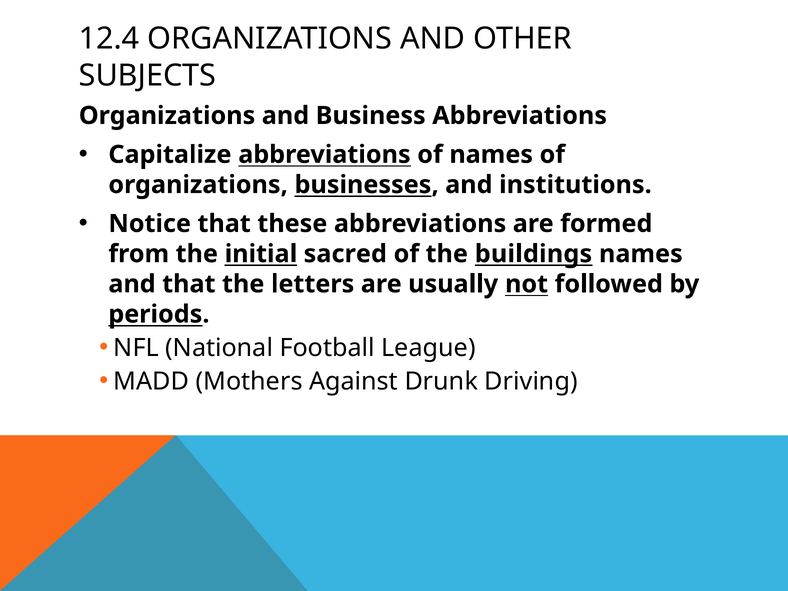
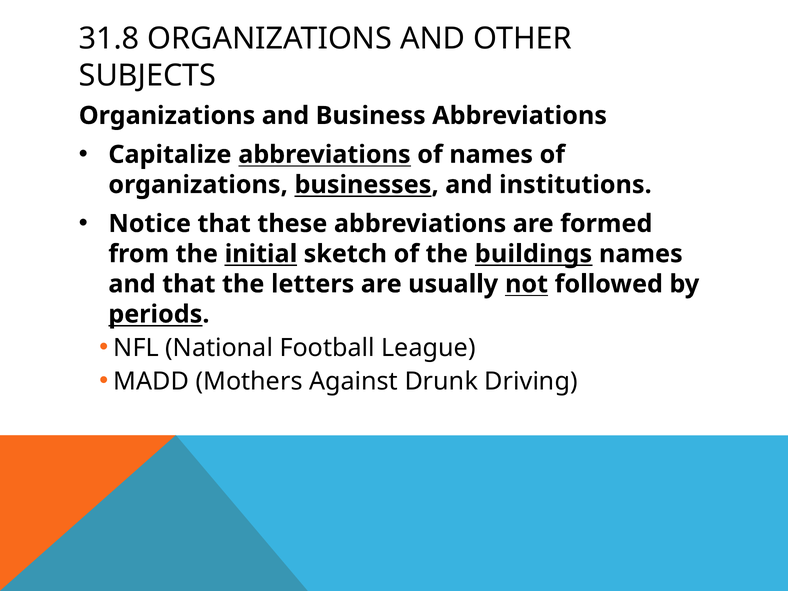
12.4: 12.4 -> 31.8
sacred: sacred -> sketch
